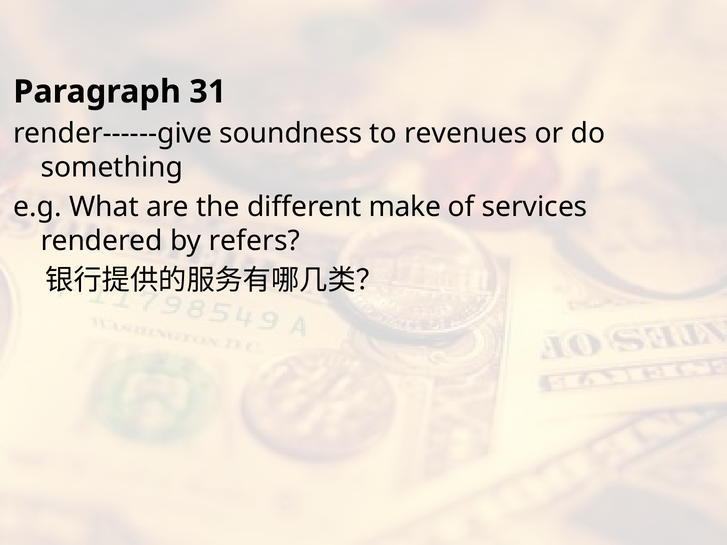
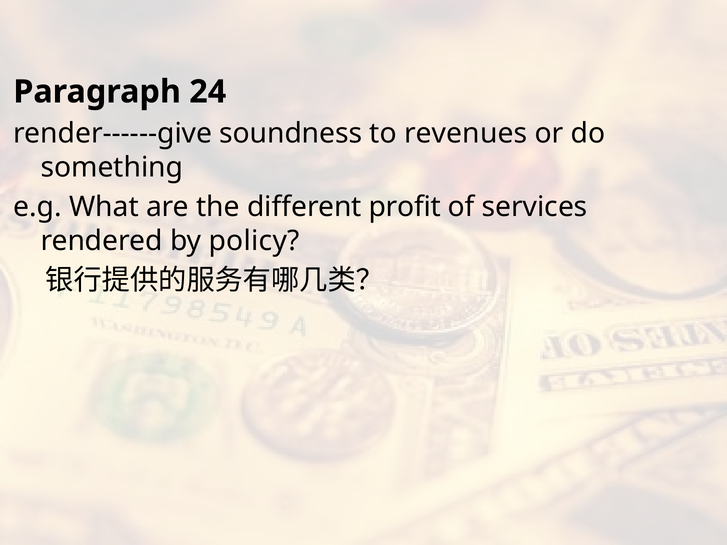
31: 31 -> 24
make: make -> profit
refers: refers -> policy
